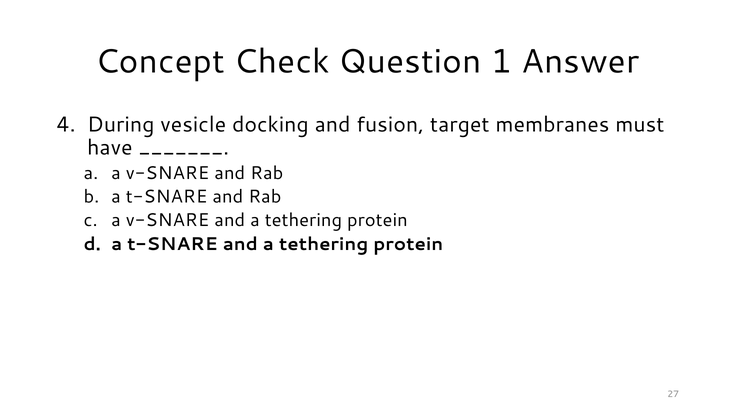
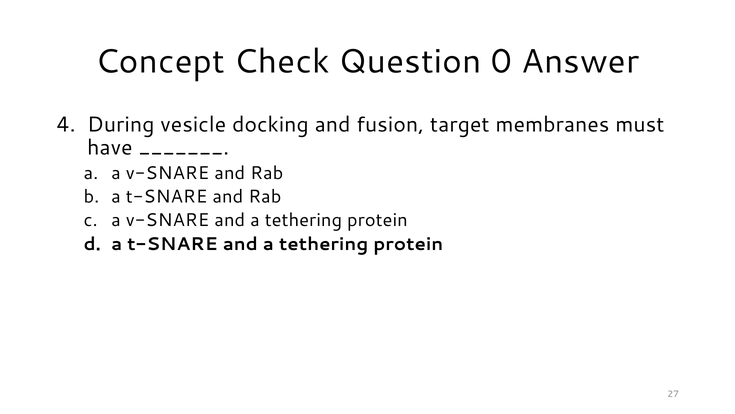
1: 1 -> 0
